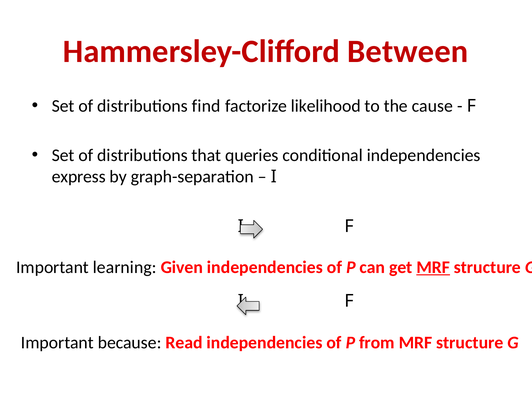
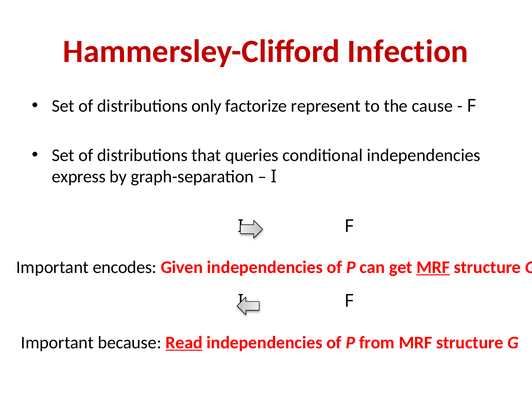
Between: Between -> Infection
find: find -> only
likelihood: likelihood -> represent
learning: learning -> encodes
Read underline: none -> present
